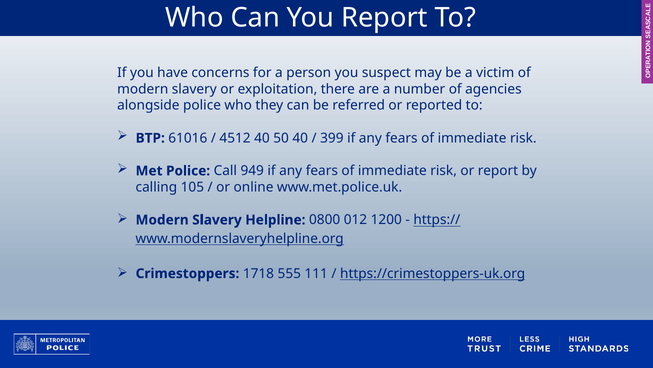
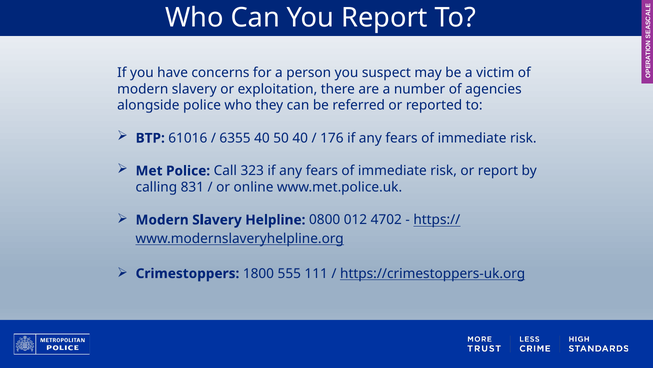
4512: 4512 -> 6355
399: 399 -> 176
949: 949 -> 323
105: 105 -> 831
1200: 1200 -> 4702
1718: 1718 -> 1800
